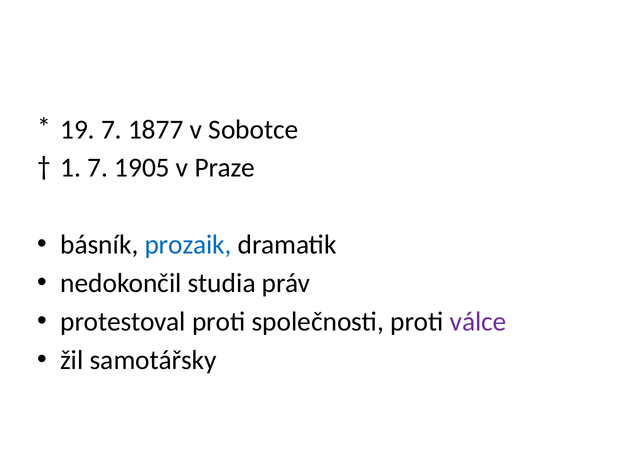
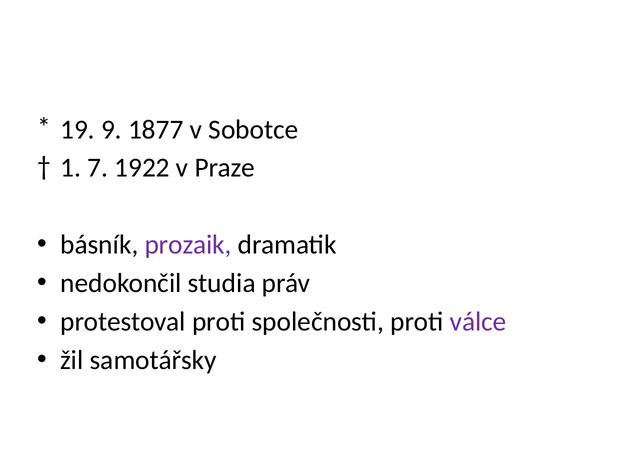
19 7: 7 -> 9
1905: 1905 -> 1922
prozaik colour: blue -> purple
